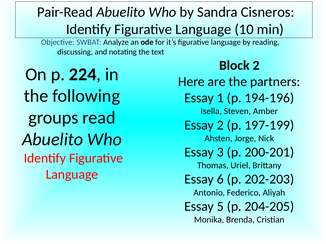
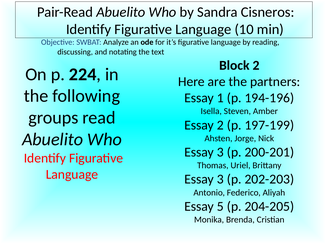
6 at (220, 180): 6 -> 3
